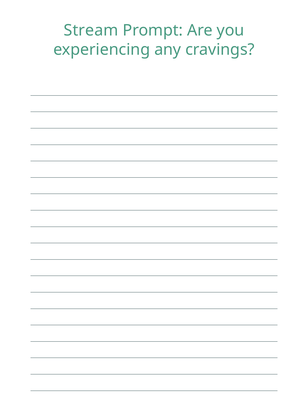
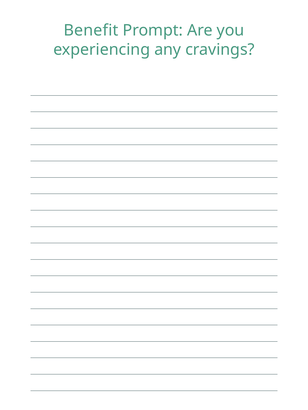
Stream: Stream -> Benefit
